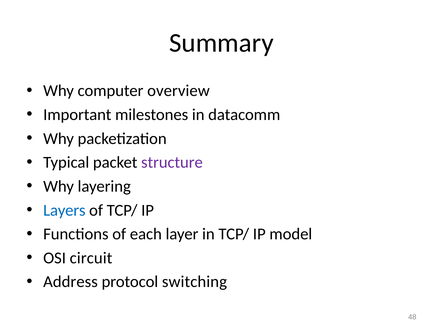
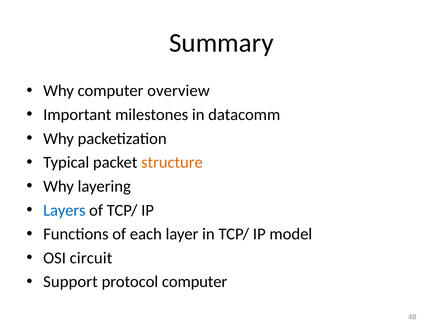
structure colour: purple -> orange
Address: Address -> Support
protocol switching: switching -> computer
